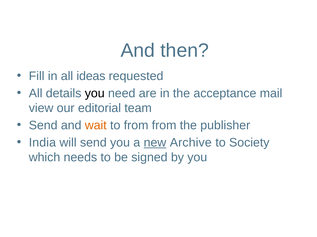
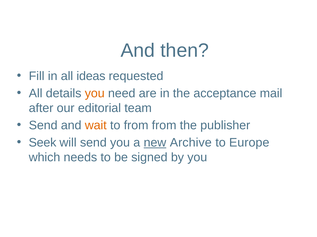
you at (95, 94) colour: black -> orange
view: view -> after
India: India -> Seek
Society: Society -> Europe
